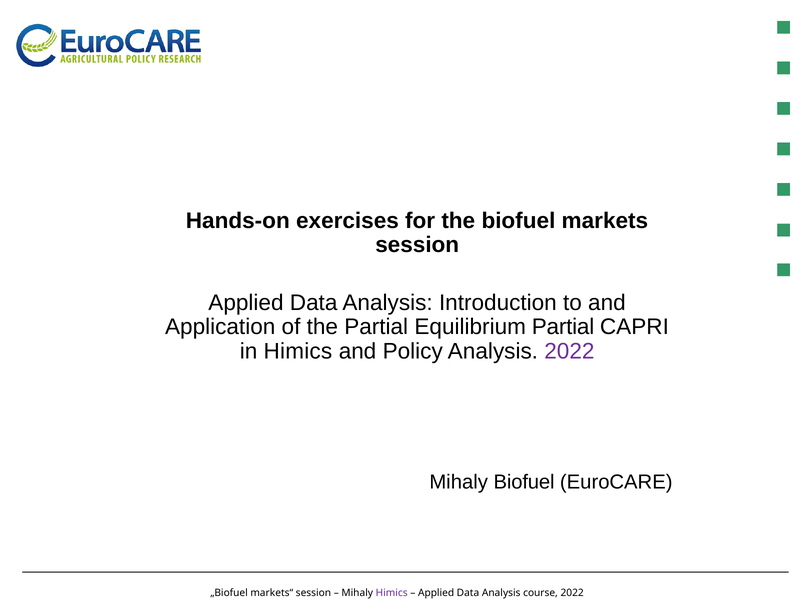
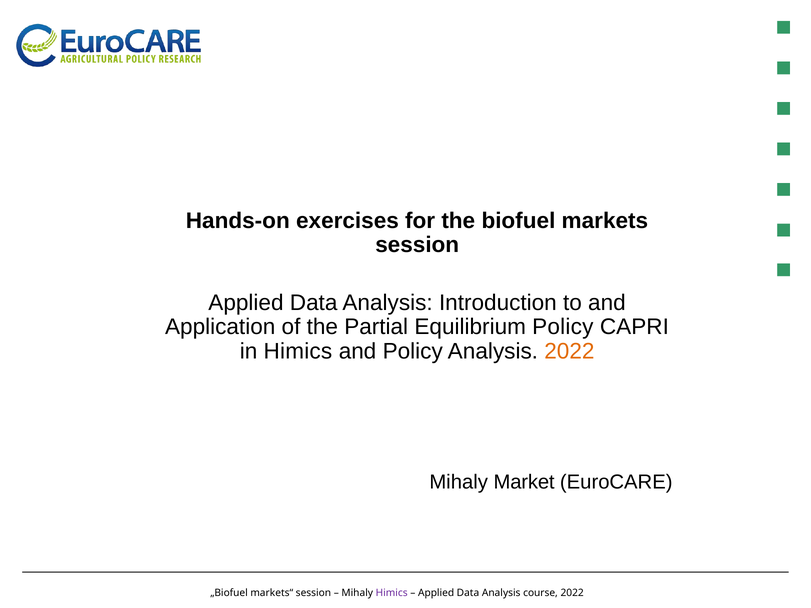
Equilibrium Partial: Partial -> Policy
2022 at (569, 351) colour: purple -> orange
Mihaly Biofuel: Biofuel -> Market
